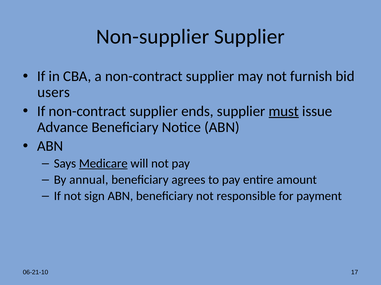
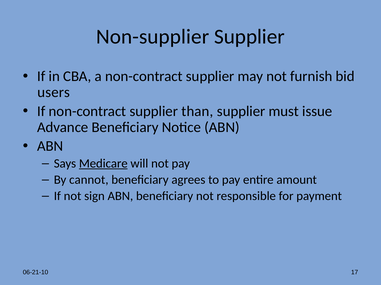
ends: ends -> than
must underline: present -> none
annual: annual -> cannot
